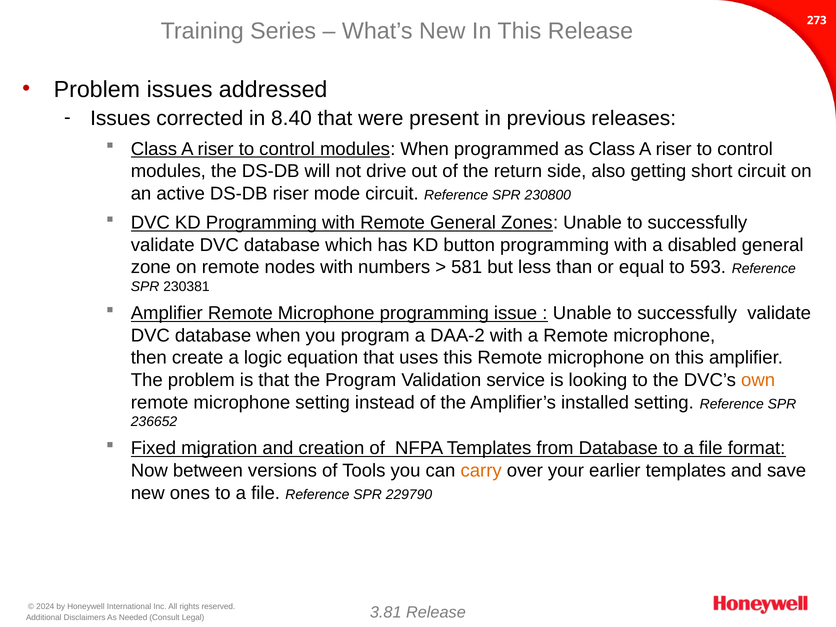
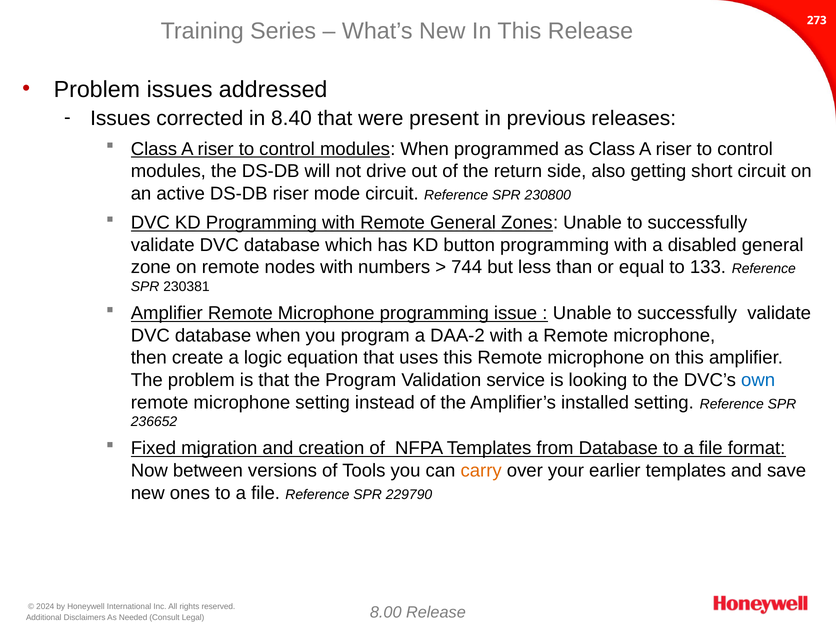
581: 581 -> 744
593: 593 -> 133
own colour: orange -> blue
3.81: 3.81 -> 8.00
